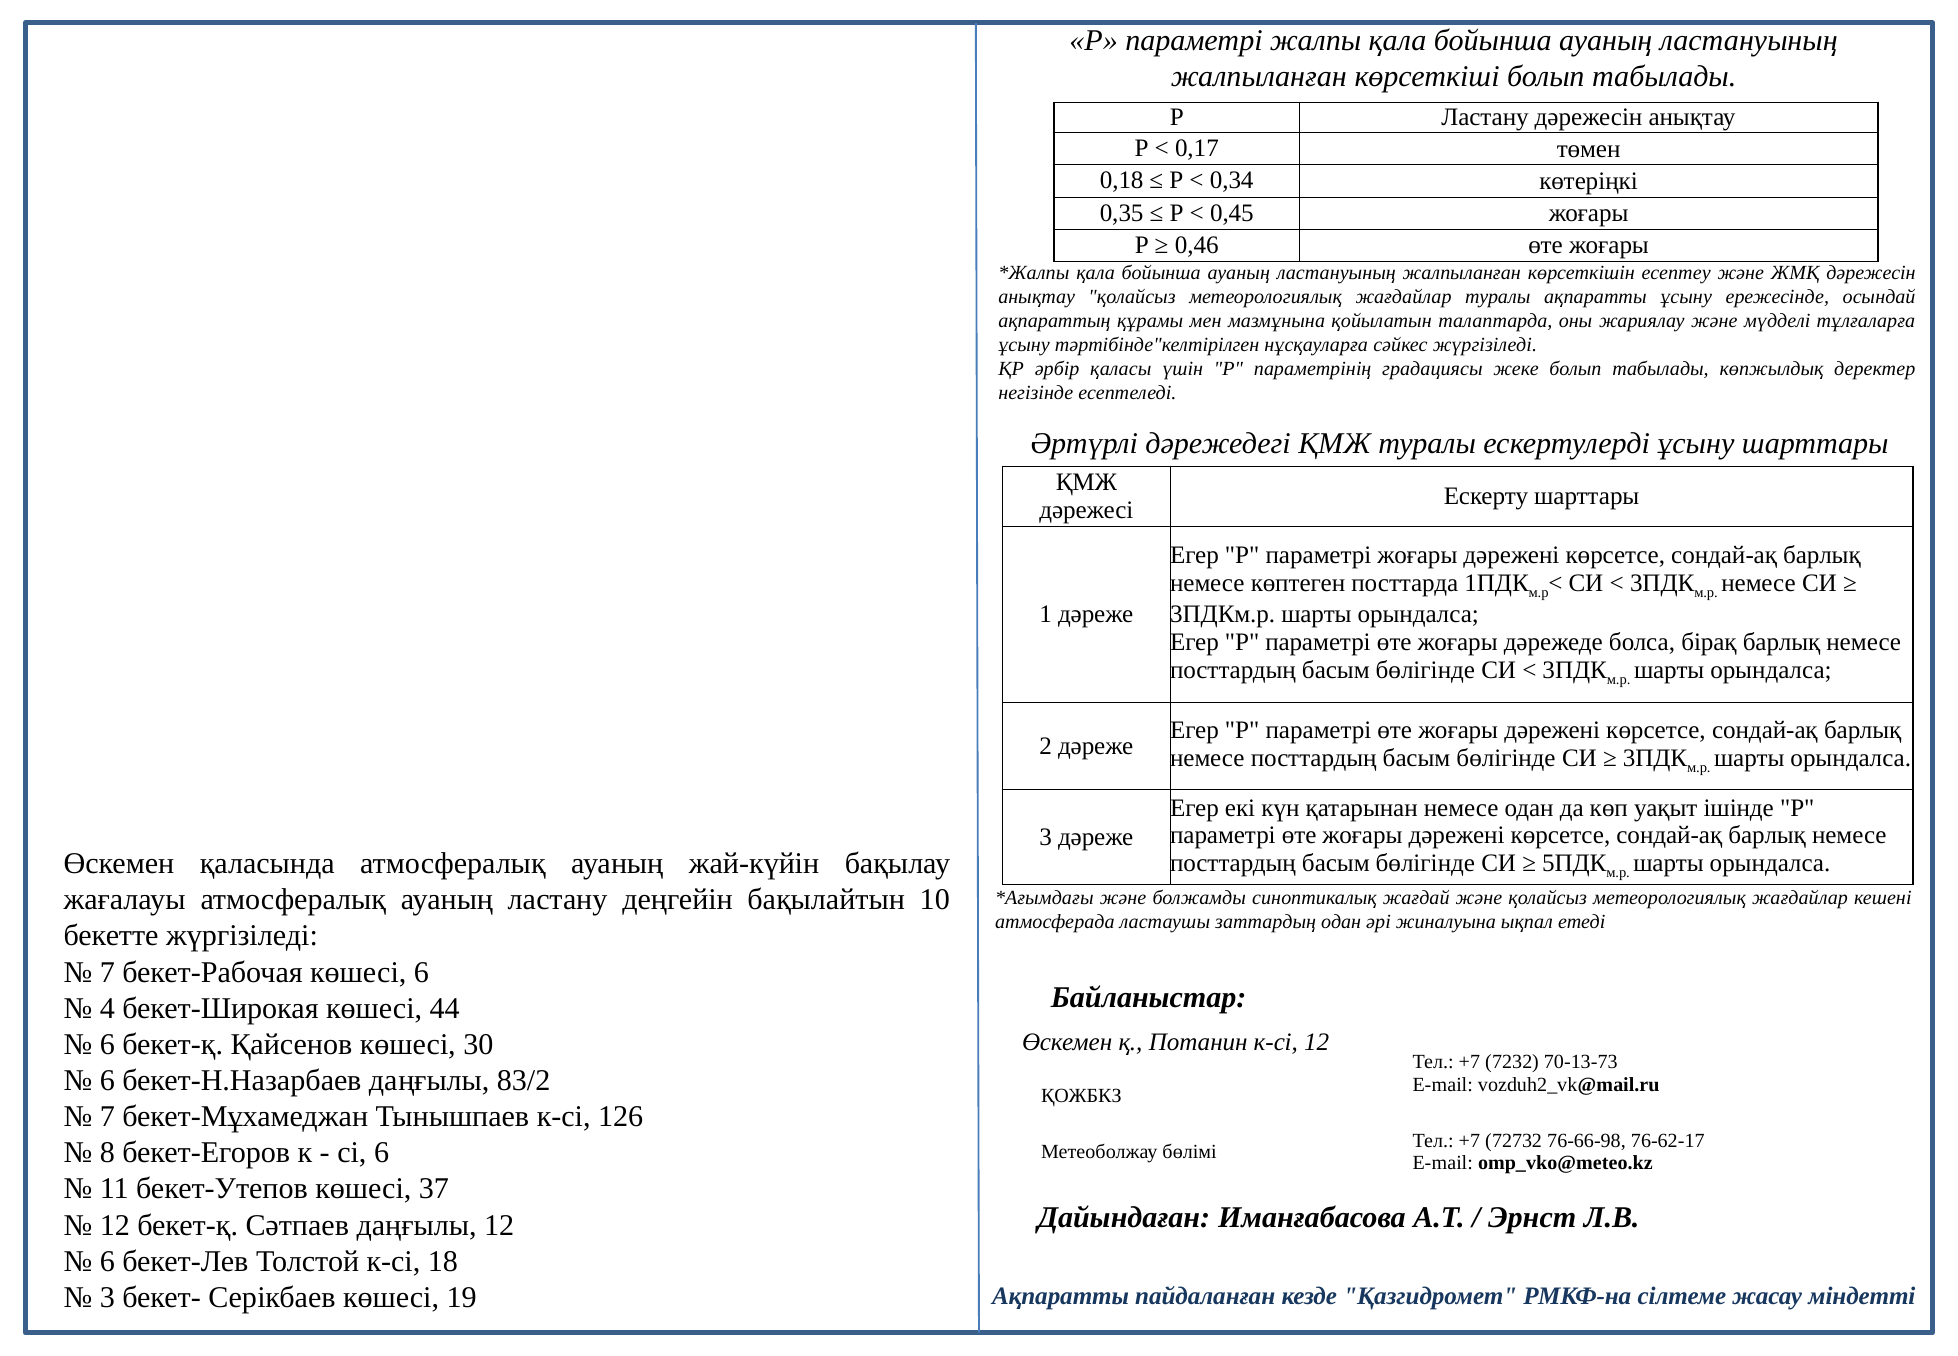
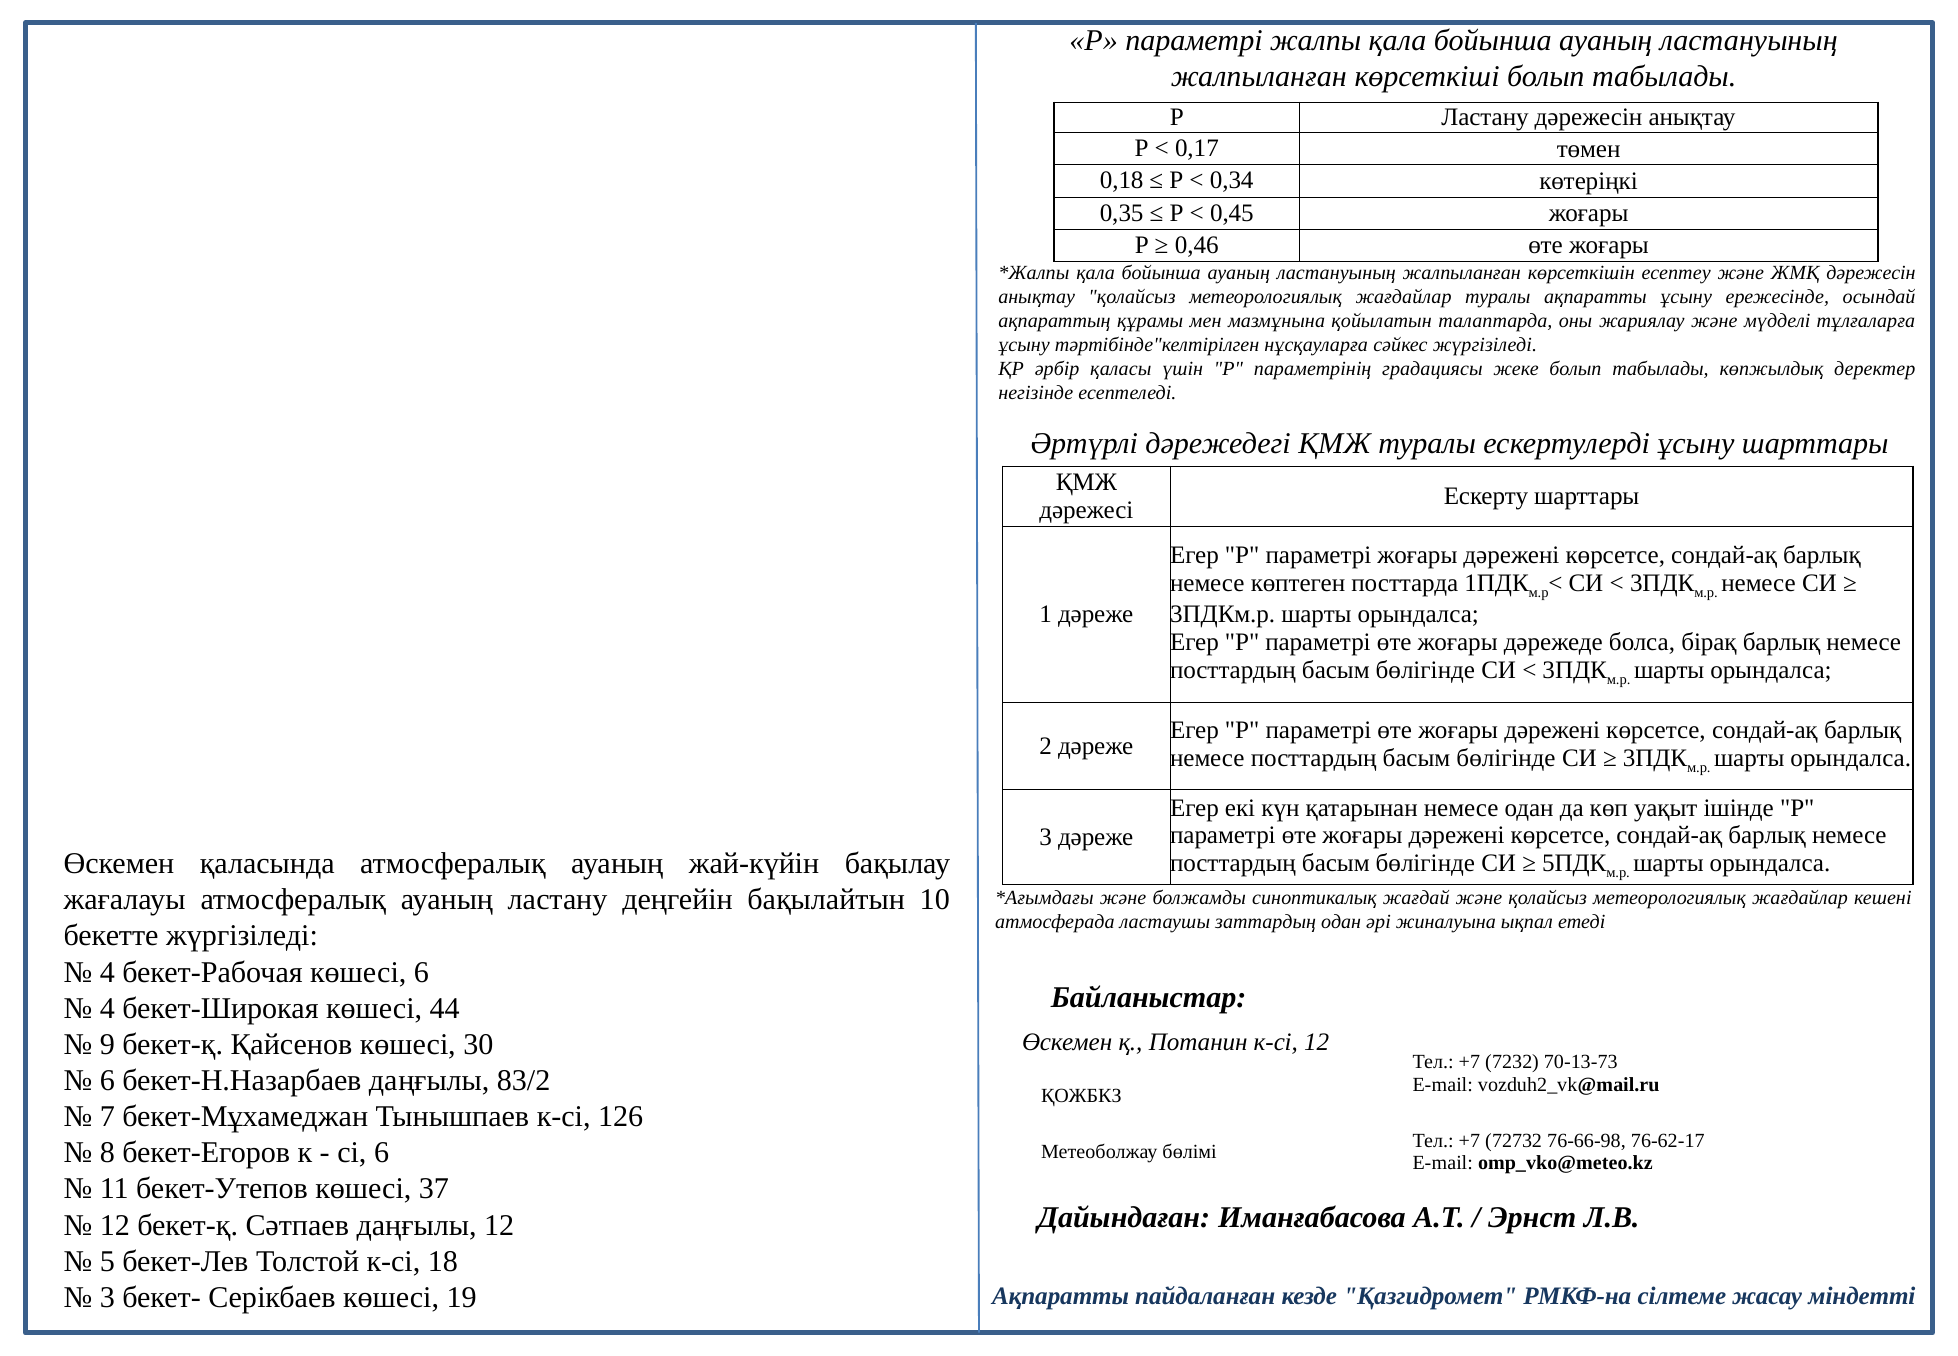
7 at (107, 972): 7 -> 4
6 at (107, 1044): 6 -> 9
6 at (107, 1261): 6 -> 5
